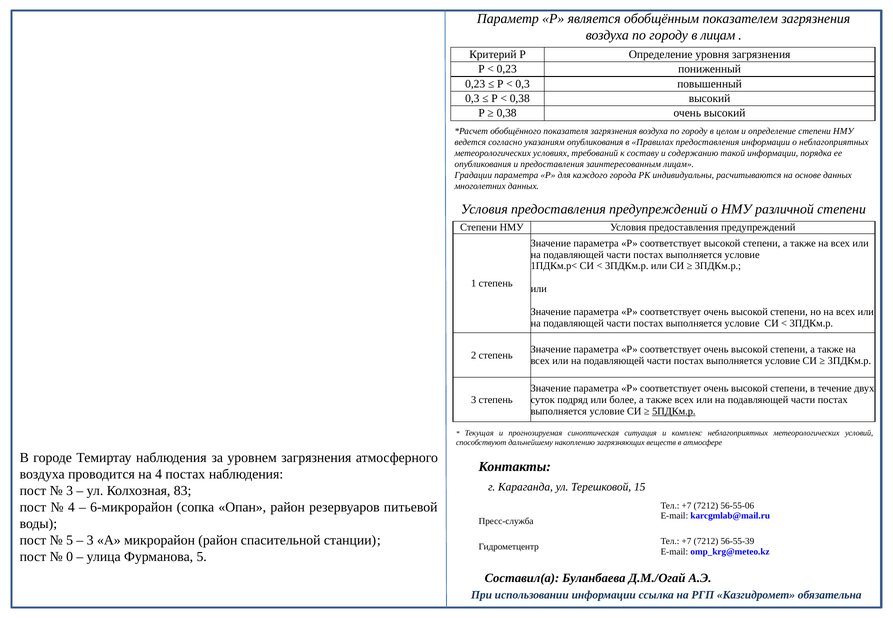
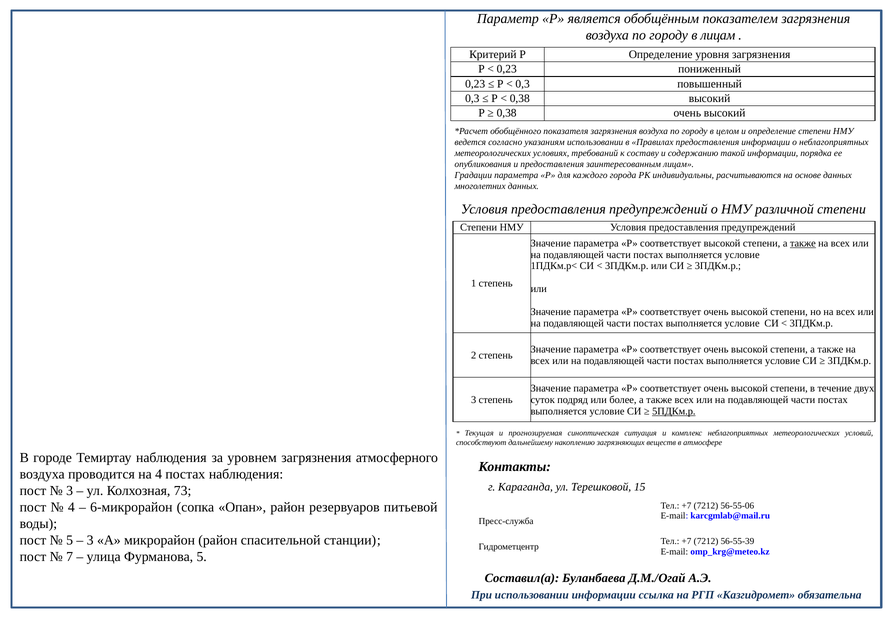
указаниям опубликования: опубликования -> использовании
также at (803, 243) underline: none -> present
83: 83 -> 73
0: 0 -> 7
